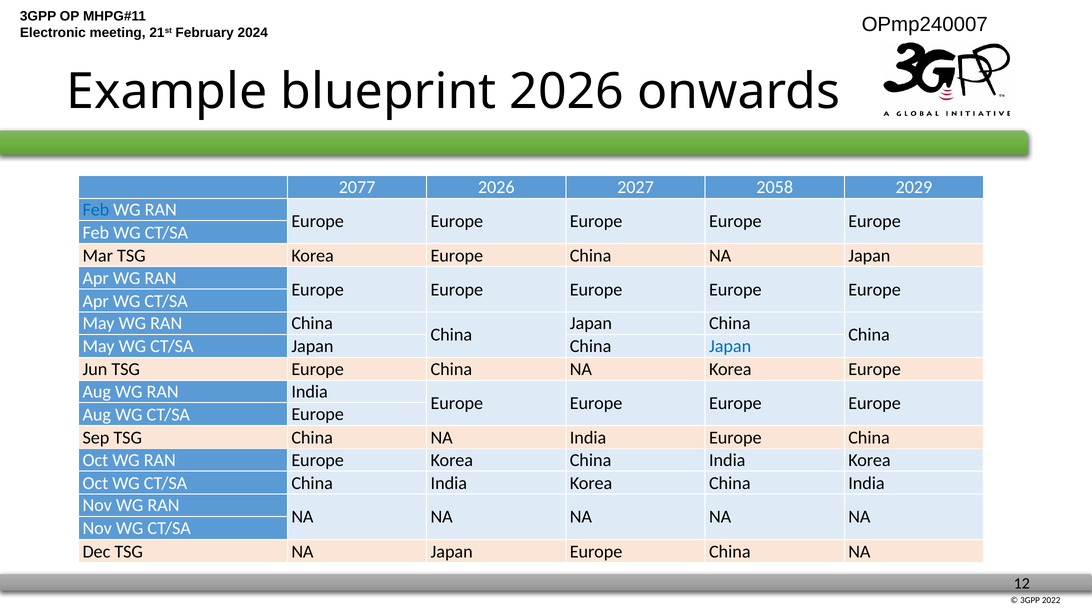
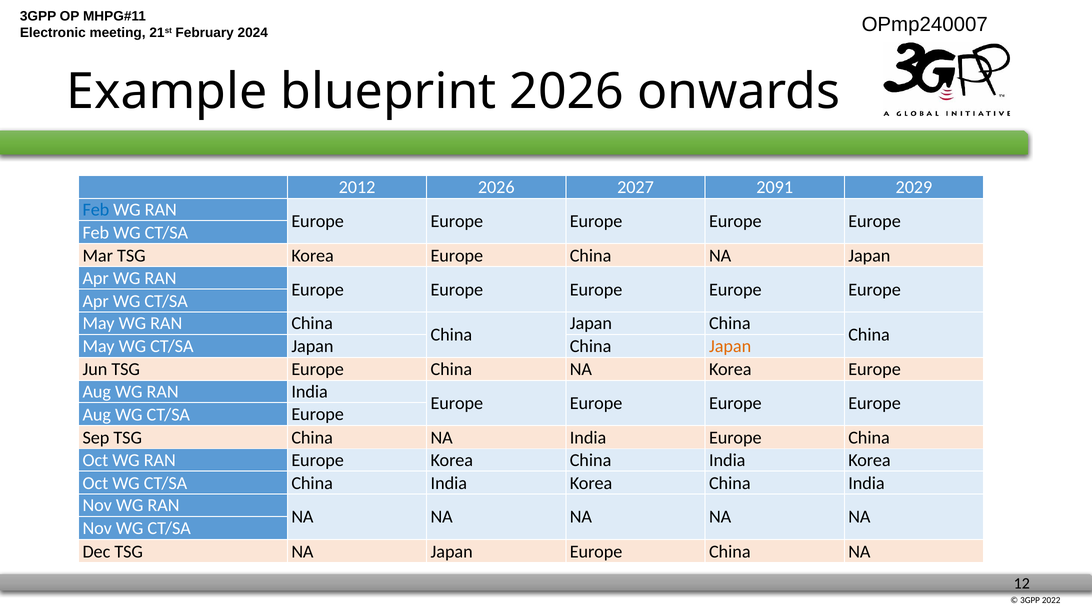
2077: 2077 -> 2012
2058: 2058 -> 2091
Japan at (730, 347) colour: blue -> orange
